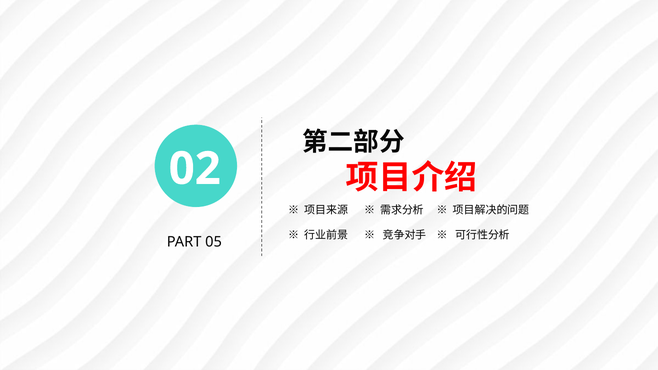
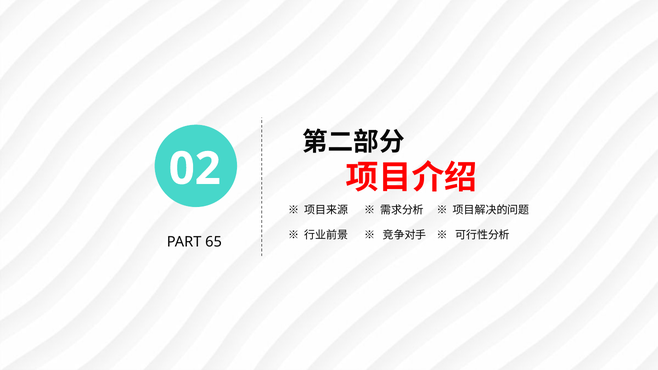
05: 05 -> 65
